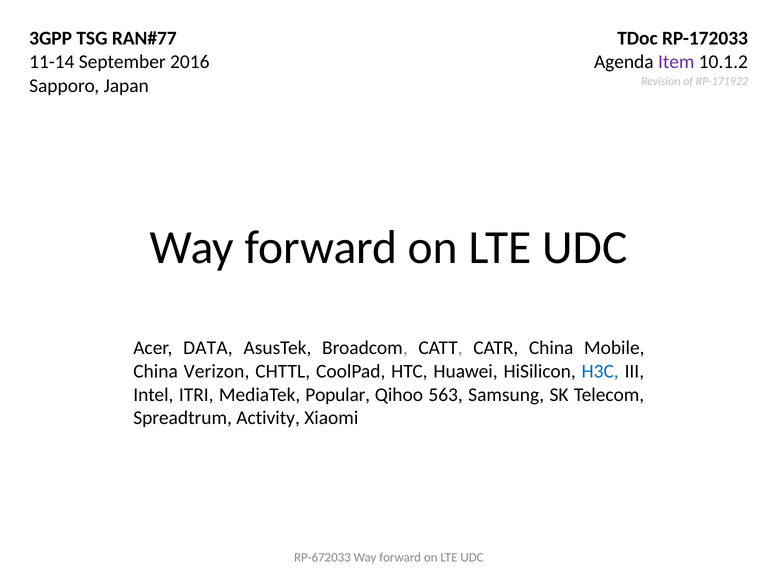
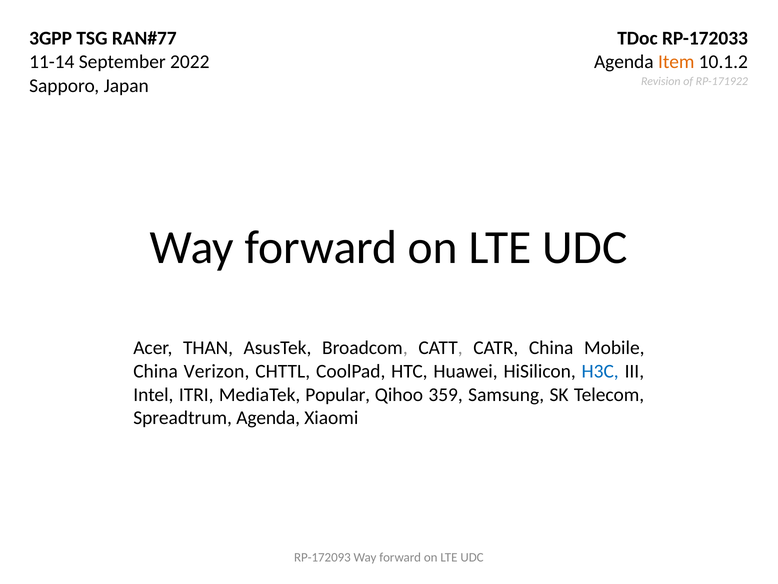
2016: 2016 -> 2022
Item colour: purple -> orange
DATA: DATA -> THAN
563: 563 -> 359
Spreadtrum Activity: Activity -> Agenda
RP-672033: RP-672033 -> RP-172093
